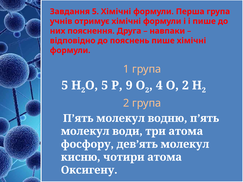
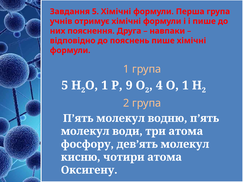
2 О 5: 5 -> 1
4 О 2: 2 -> 1
